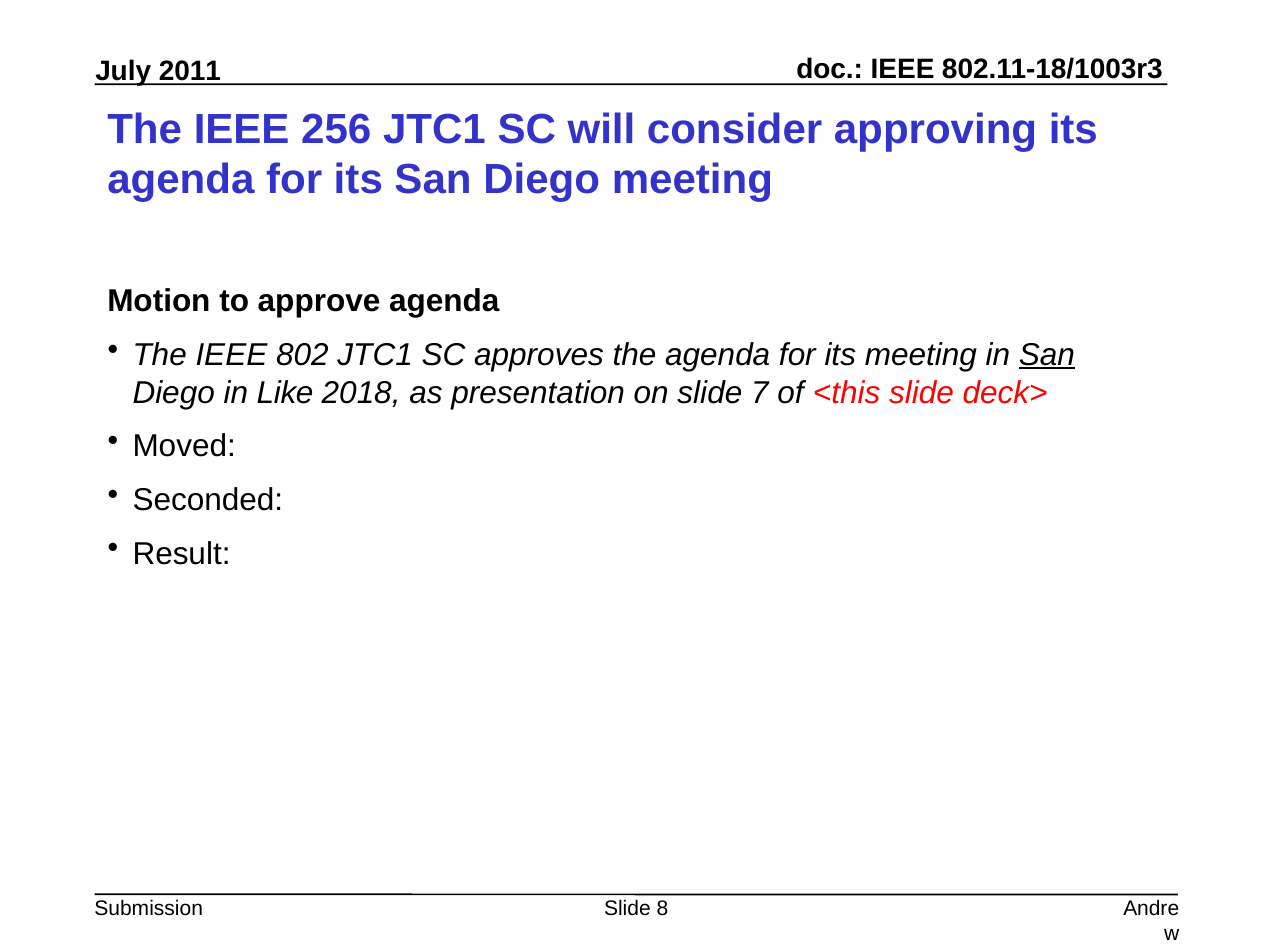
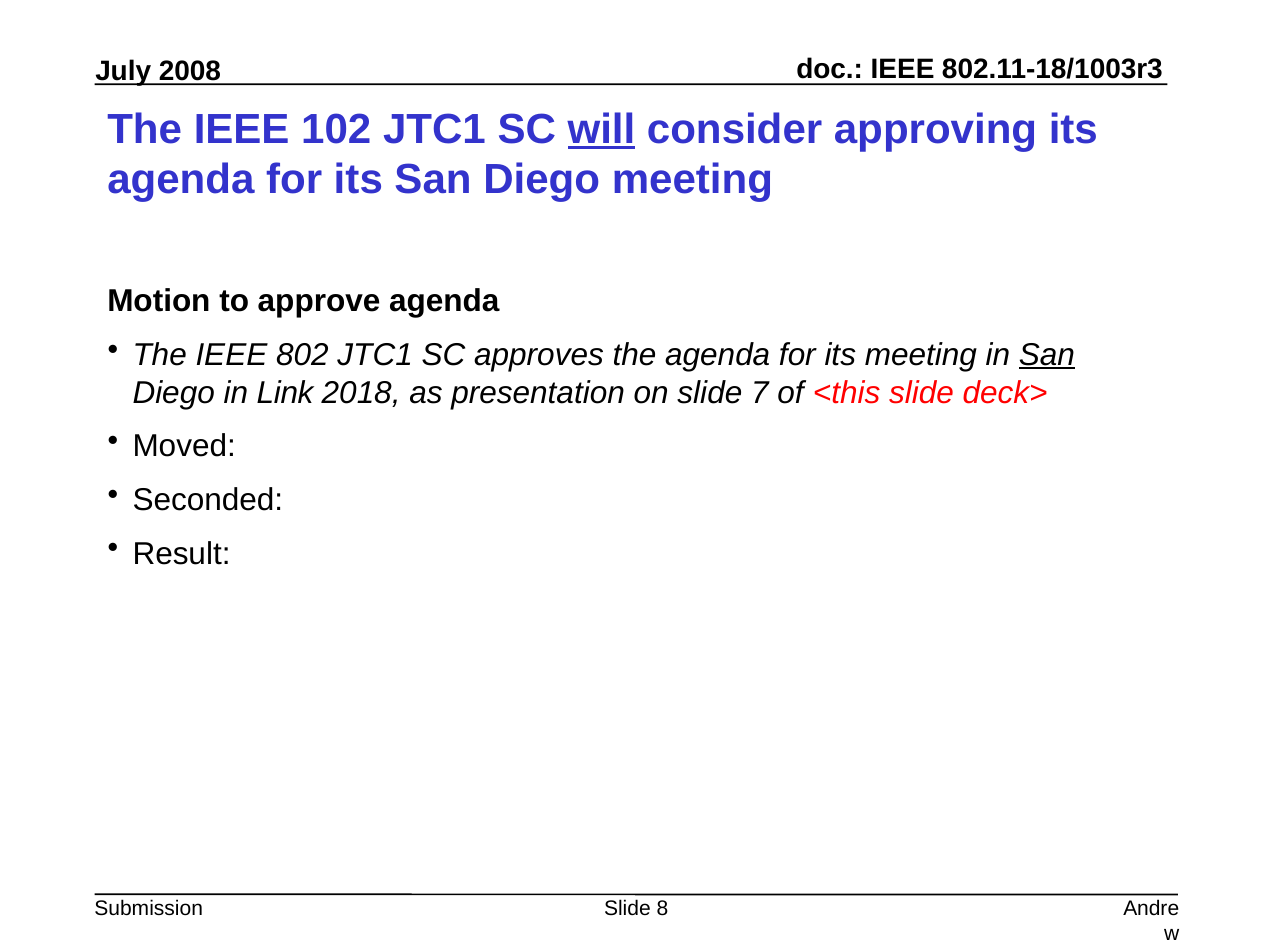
2011: 2011 -> 2008
256: 256 -> 102
will underline: none -> present
Like: Like -> Link
